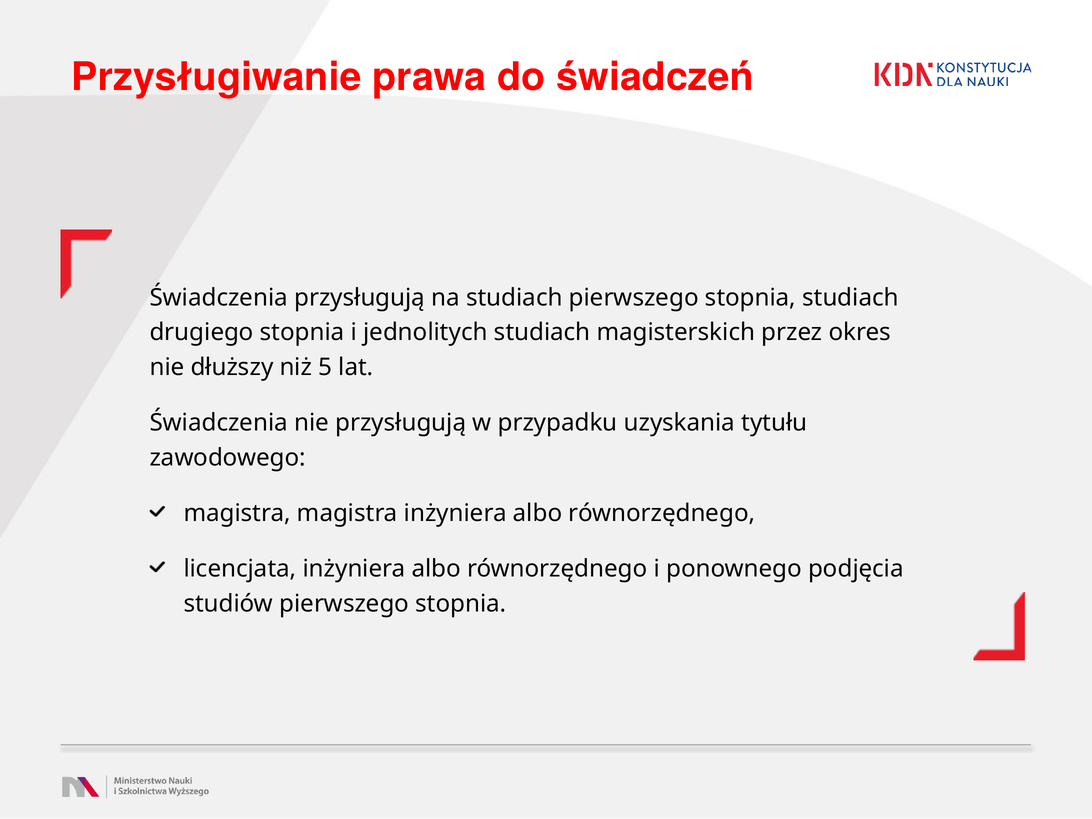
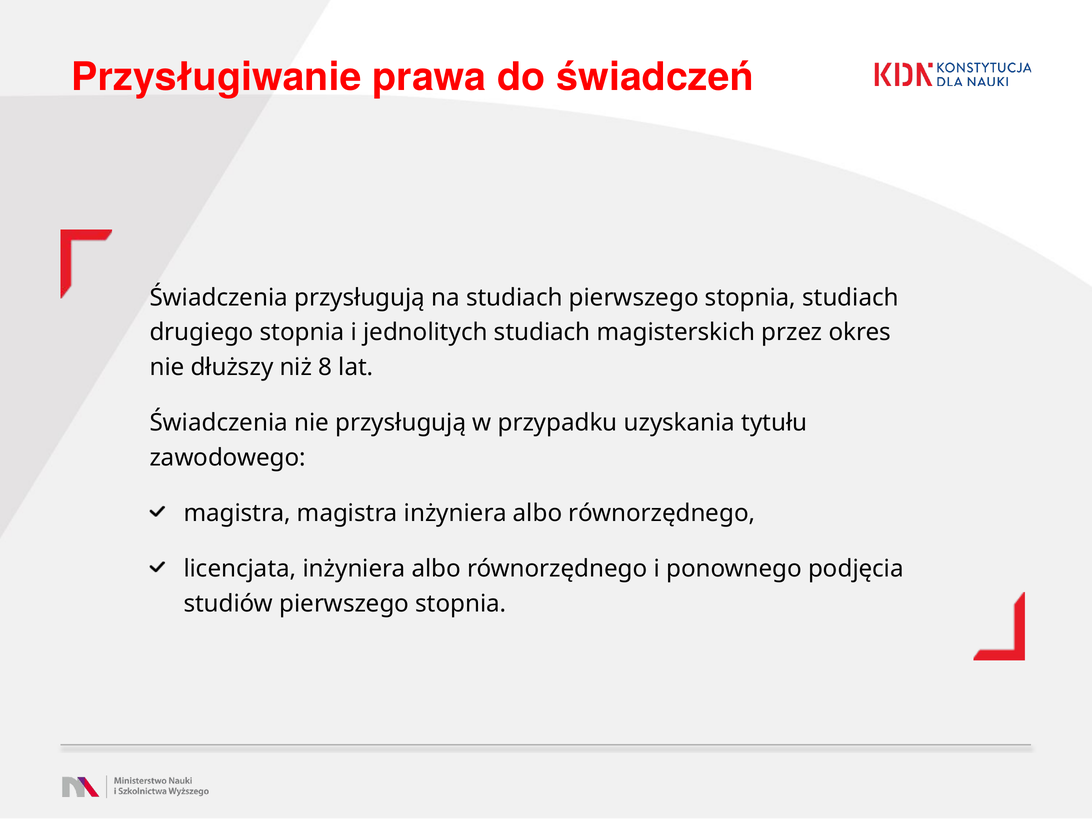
5: 5 -> 8
